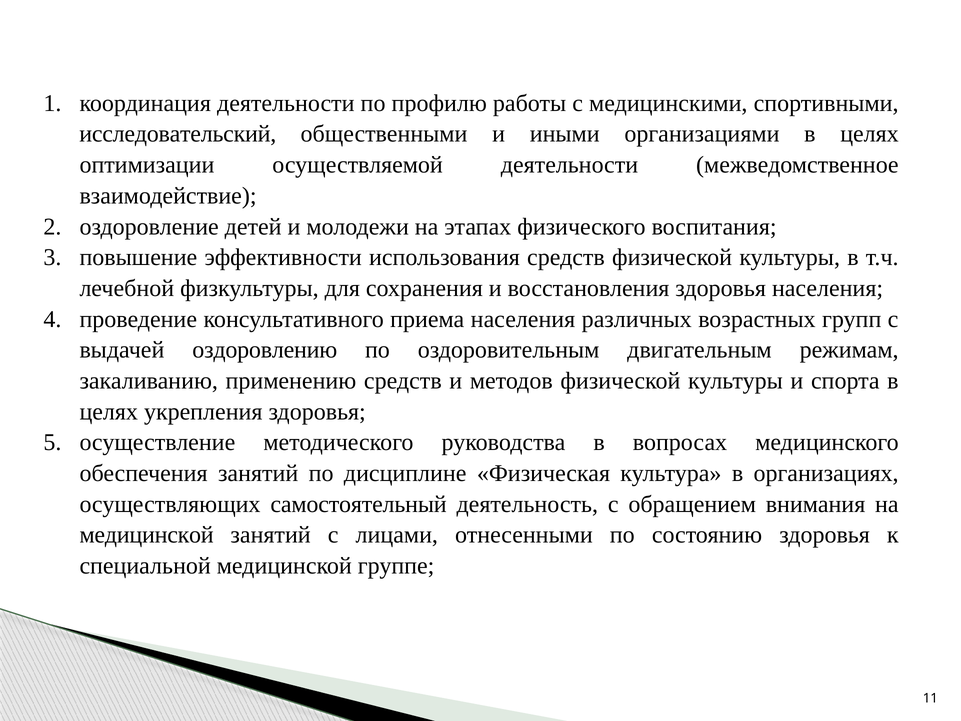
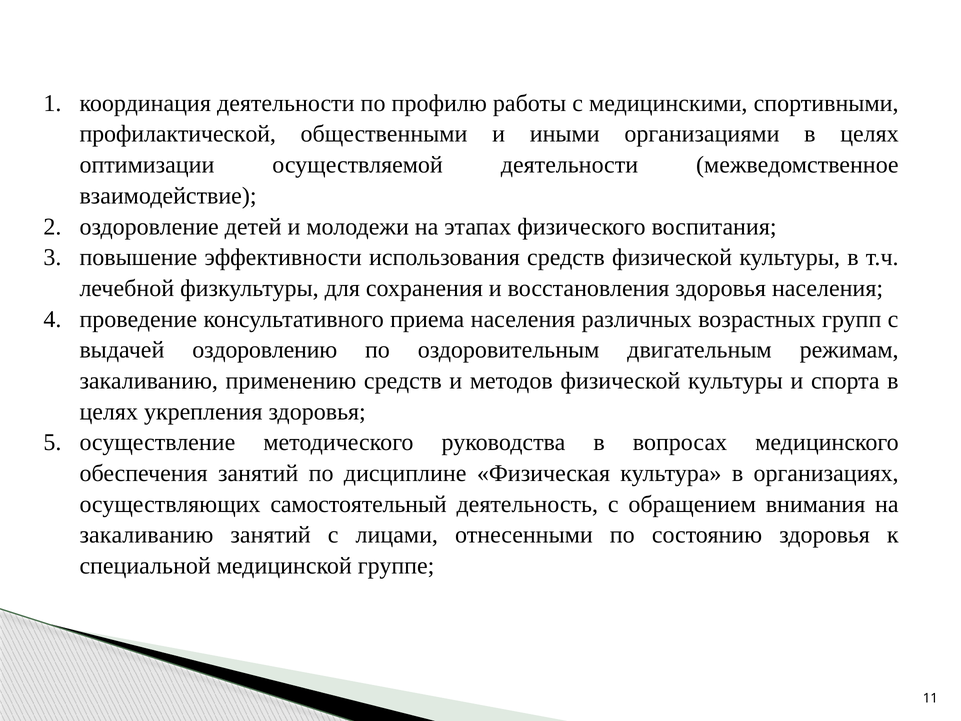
исследовательский: исследовательский -> профилактической
медицинской at (147, 535): медицинской -> закаливанию
